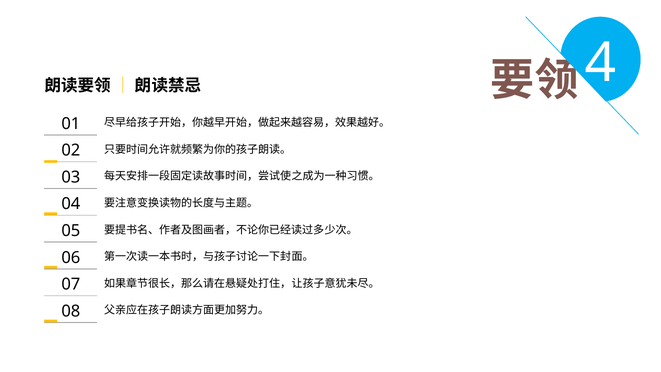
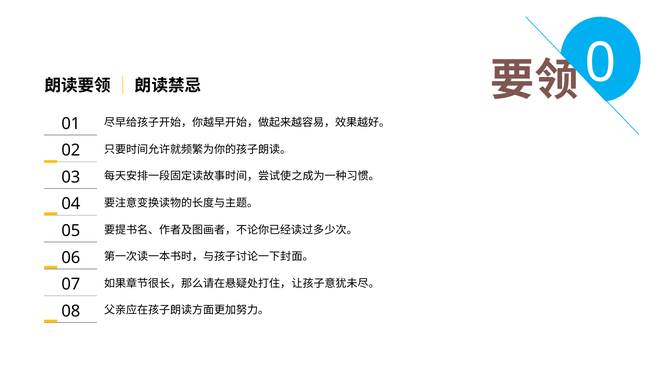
4: 4 -> 0
